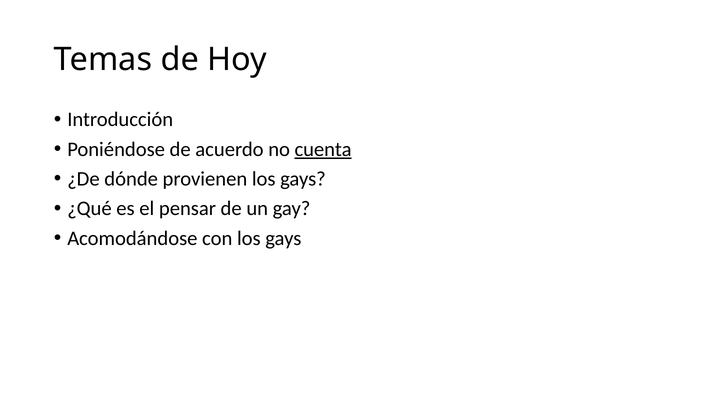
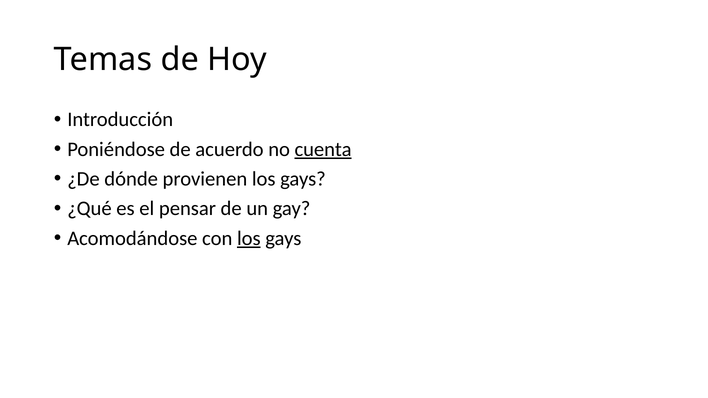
los at (249, 238) underline: none -> present
